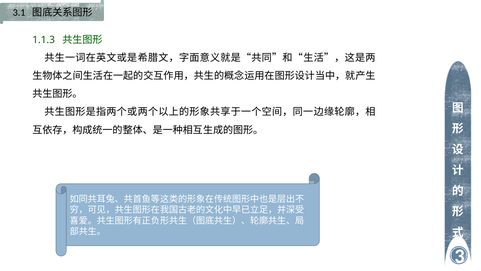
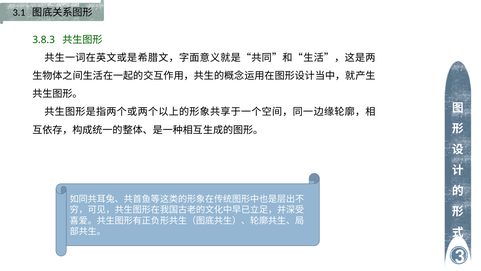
1.1.3: 1.1.3 -> 3.8.3
